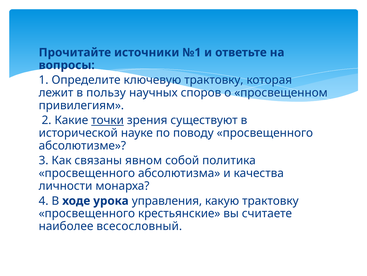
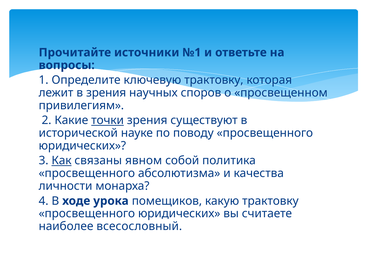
в пользу: пользу -> зрения
абсолютизме at (82, 145): абсолютизме -> юридических
Как underline: none -> present
управления: управления -> помещиков
крестьянские at (179, 213): крестьянские -> юридических
